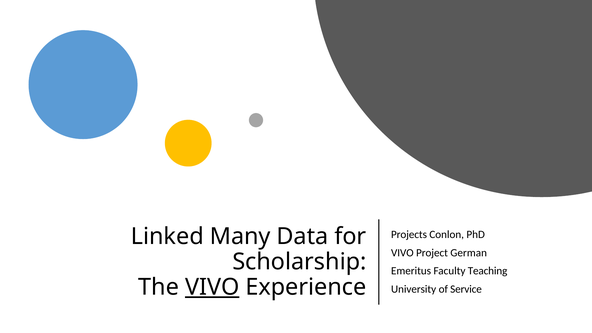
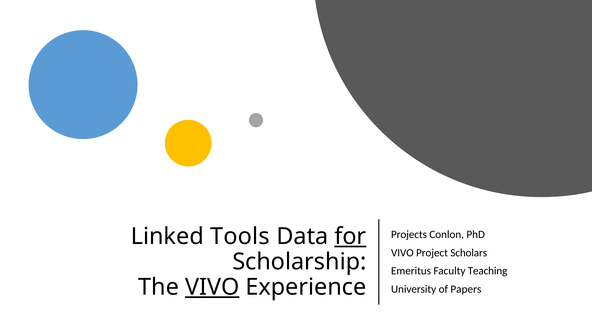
Many: Many -> Tools
for underline: none -> present
German: German -> Scholars
Service: Service -> Papers
